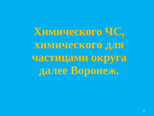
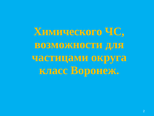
химического at (68, 44): химического -> возможности
далее: далее -> класс
